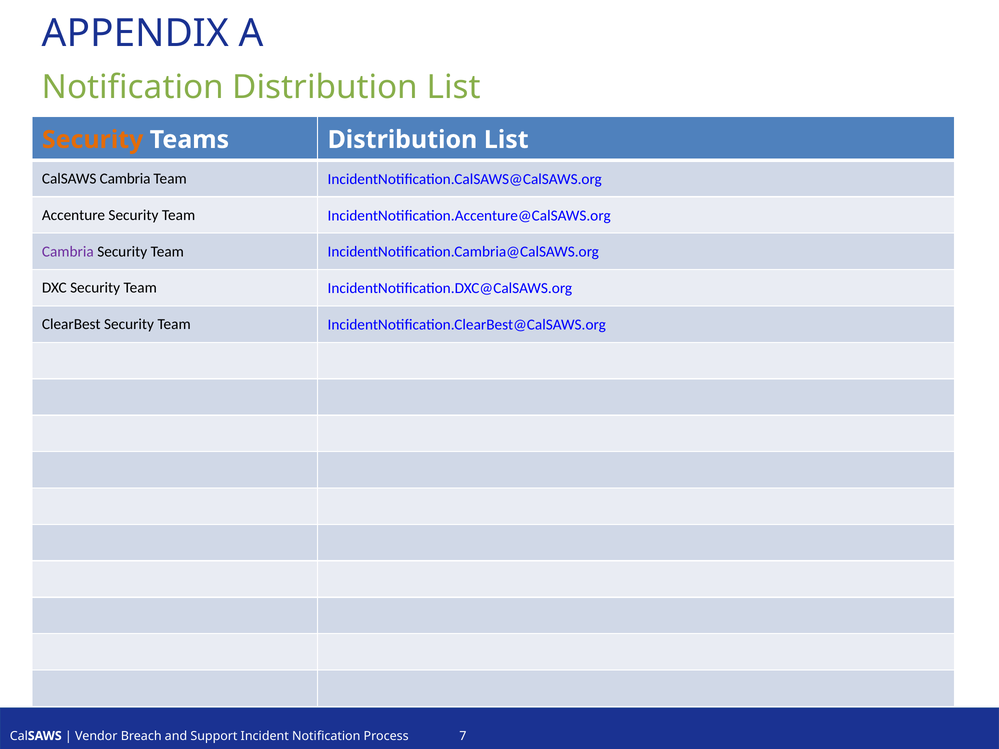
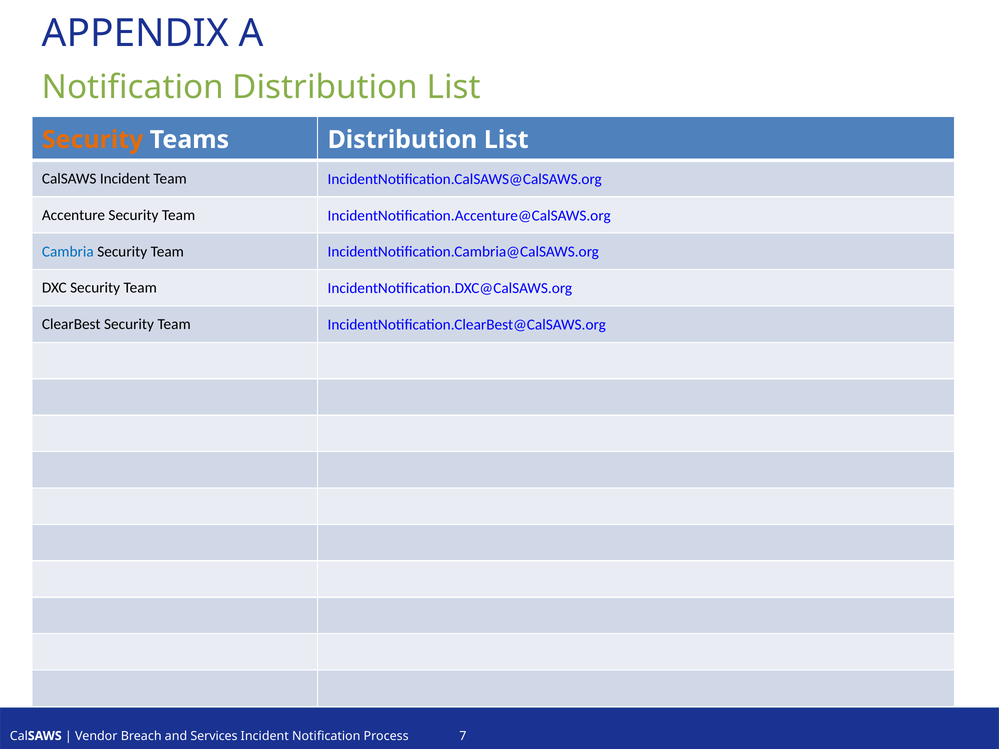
CalSAWS Cambria: Cambria -> Incident
Cambria at (68, 252) colour: purple -> blue
Support: Support -> Services
